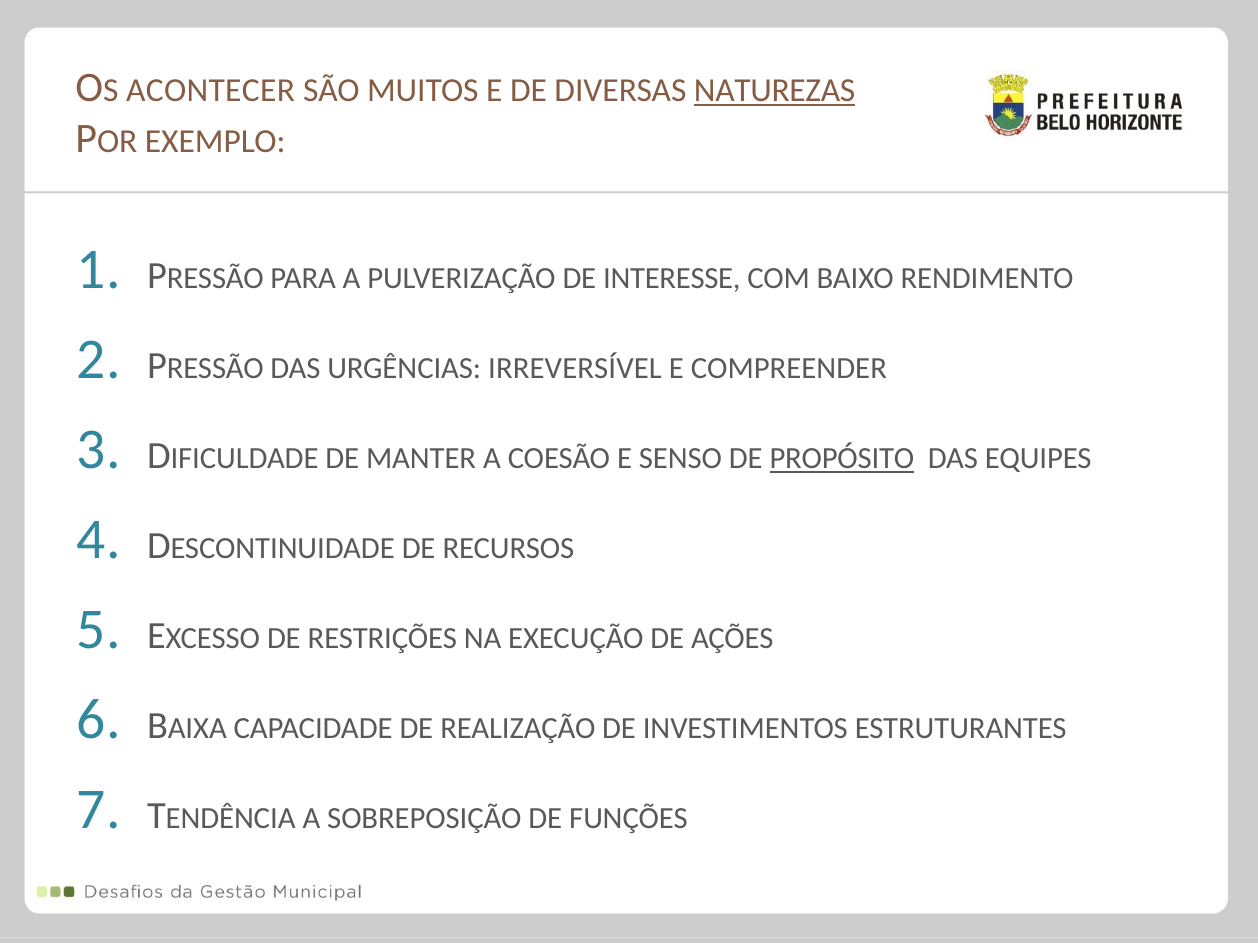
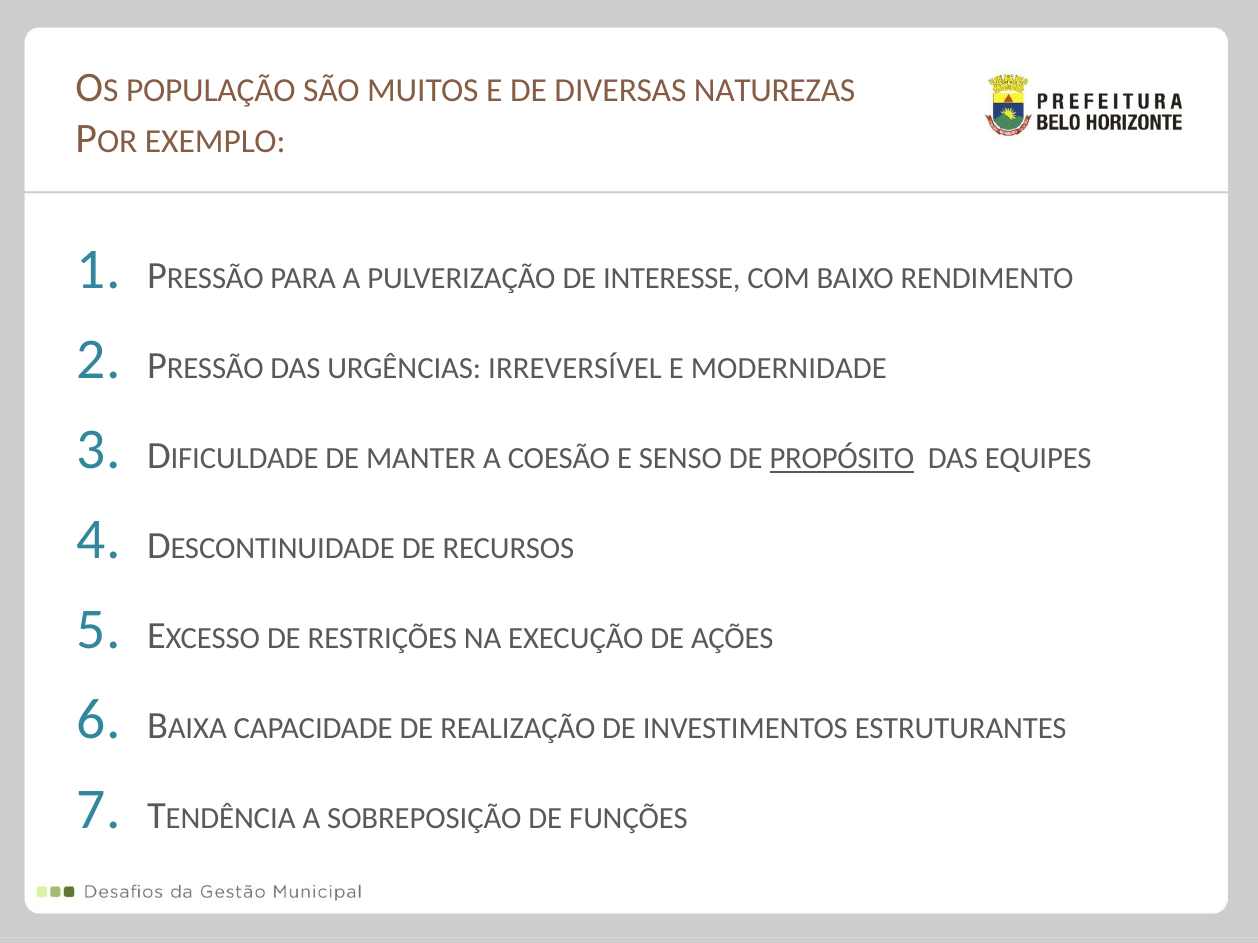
ACONTECER: ACONTECER -> POPULAÇÃO
NATUREZAS underline: present -> none
COMPREENDER: COMPREENDER -> MODERNIDADE
